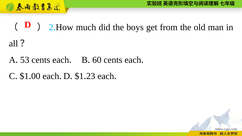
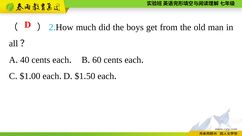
53: 53 -> 40
23: 23 -> 50
